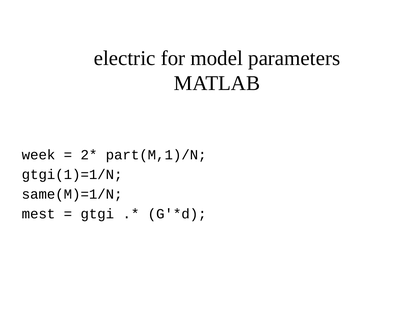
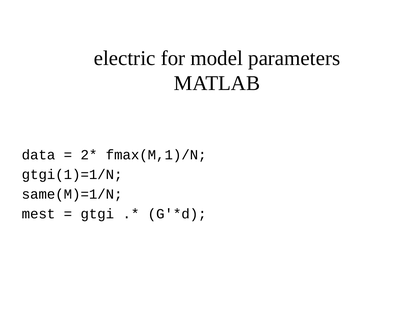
week: week -> data
part(M,1)/N: part(M,1)/N -> fmax(M,1)/N
